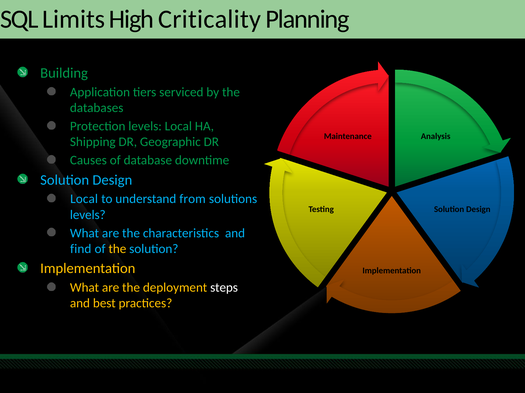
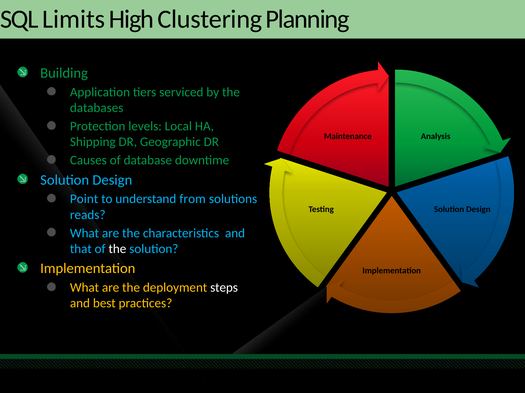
Criticality: Criticality -> Clustering
Local at (84, 199): Local -> Point
levels at (88, 215): levels -> reads
find: find -> that
the at (117, 249) colour: yellow -> white
